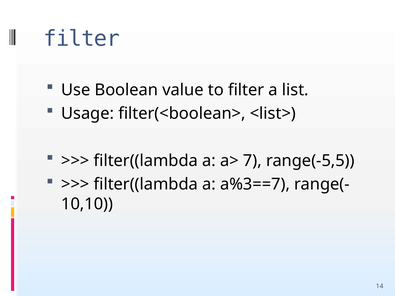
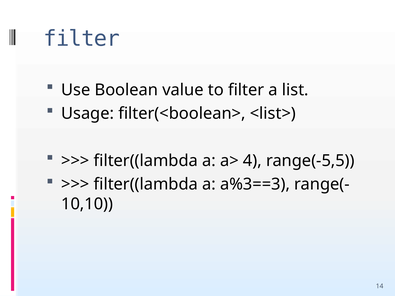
7: 7 -> 4
a%3==7: a%3==7 -> a%3==3
